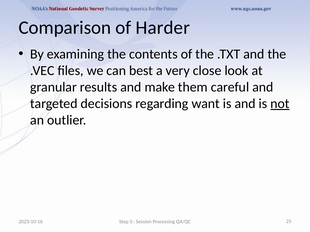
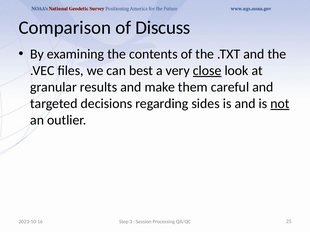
Harder: Harder -> Discuss
close underline: none -> present
want: want -> sides
